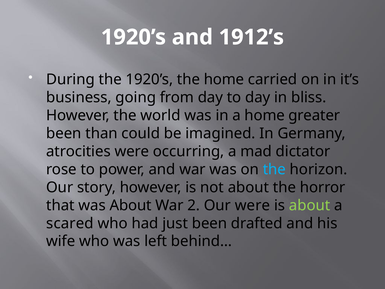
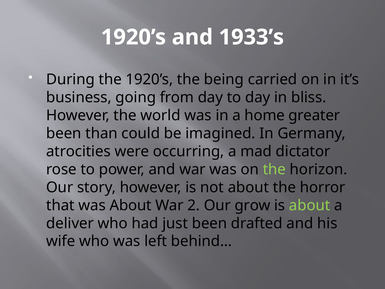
1912’s: 1912’s -> 1933’s
the home: home -> being
the at (274, 169) colour: light blue -> light green
Our were: were -> grow
scared: scared -> deliver
